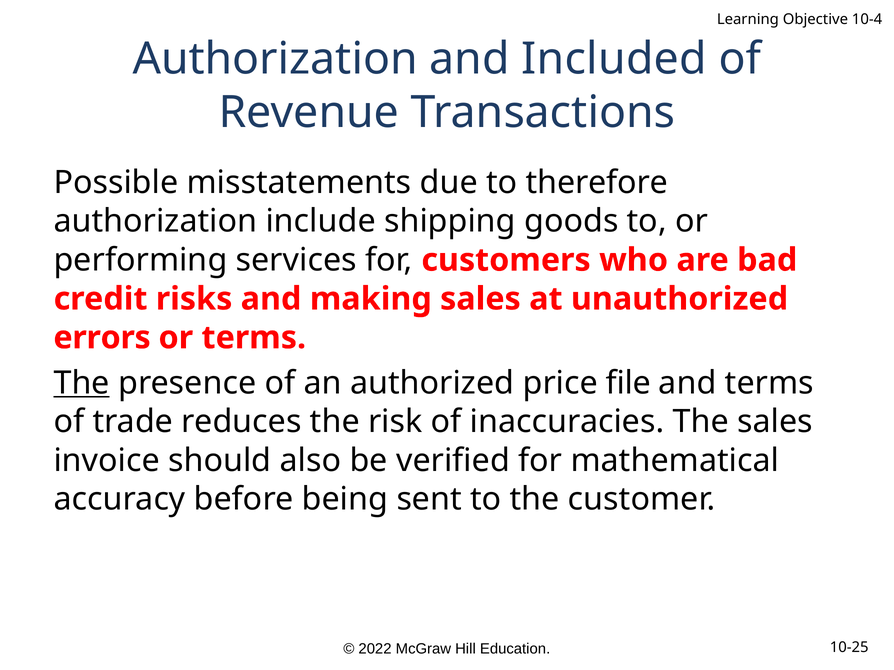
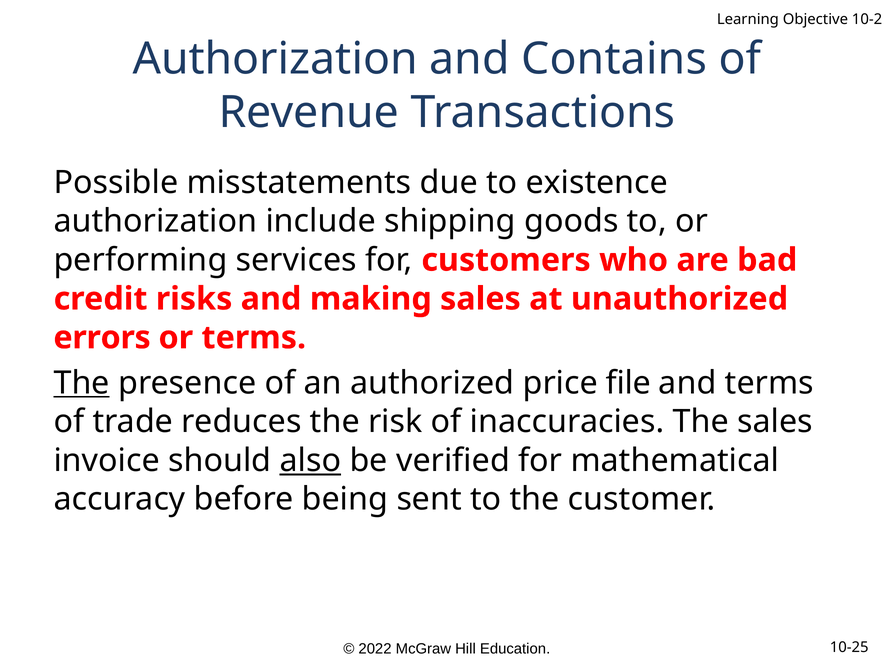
10-4: 10-4 -> 10-2
Included: Included -> Contains
therefore: therefore -> existence
also underline: none -> present
